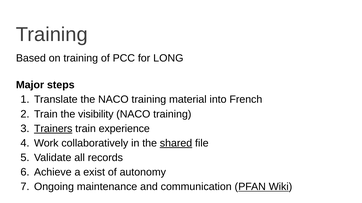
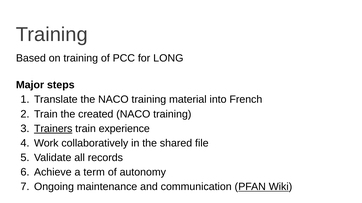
visibility: visibility -> created
shared underline: present -> none
exist: exist -> term
